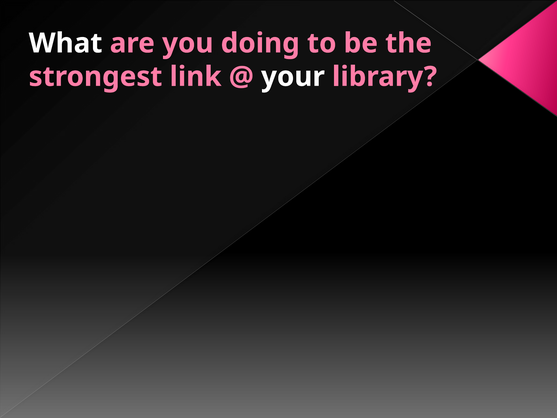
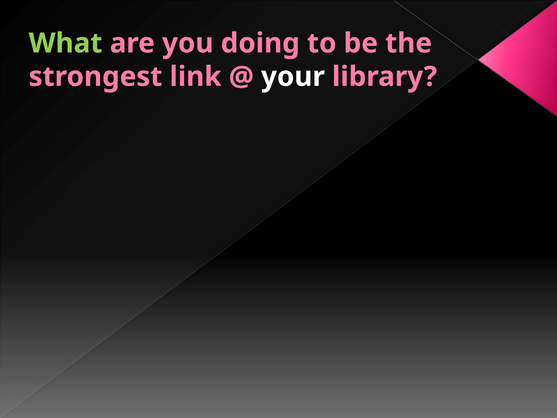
What colour: white -> light green
